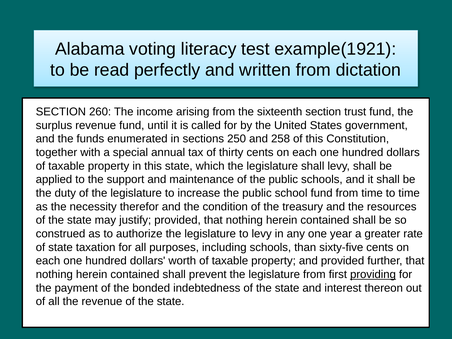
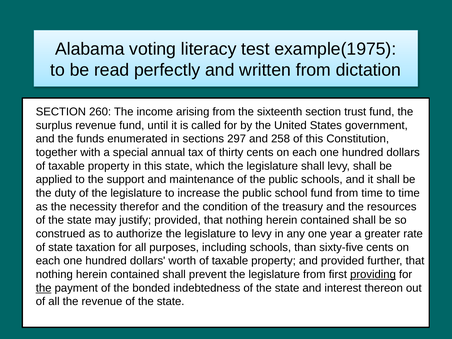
example(1921: example(1921 -> example(1975
250: 250 -> 297
the at (44, 288) underline: none -> present
